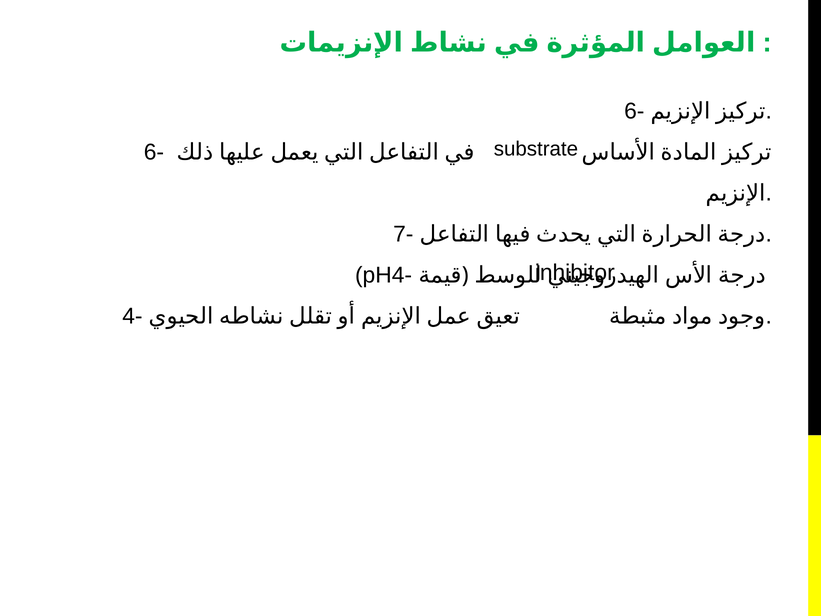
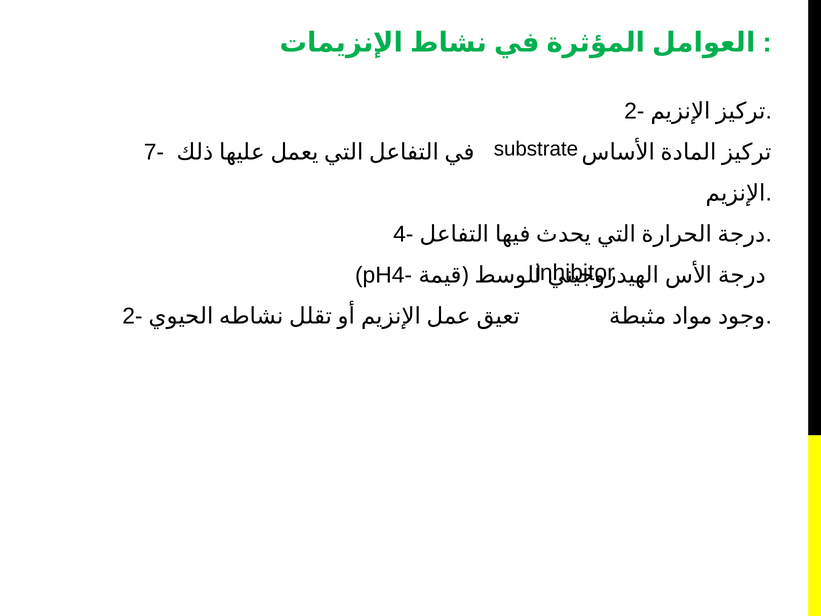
6- at (634, 111): 6- -> 2-
6- at (154, 152): 6- -> 7-
7-: 7- -> 4-
4- at (132, 316): 4- -> 2-
